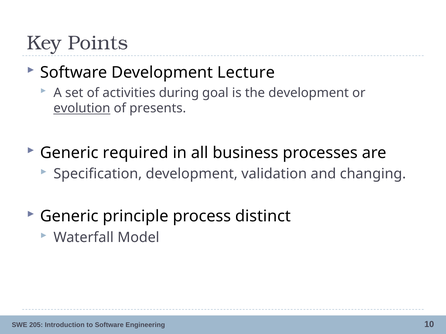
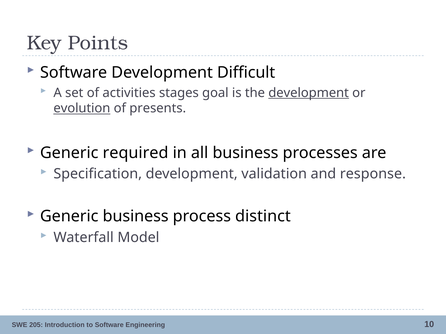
Lecture: Lecture -> Difficult
during: during -> stages
development at (309, 93) underline: none -> present
changing: changing -> response
Generic principle: principle -> business
